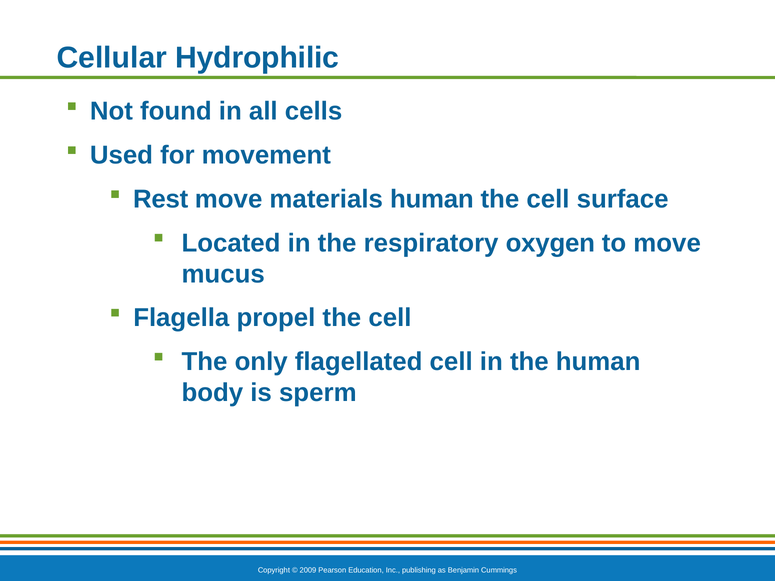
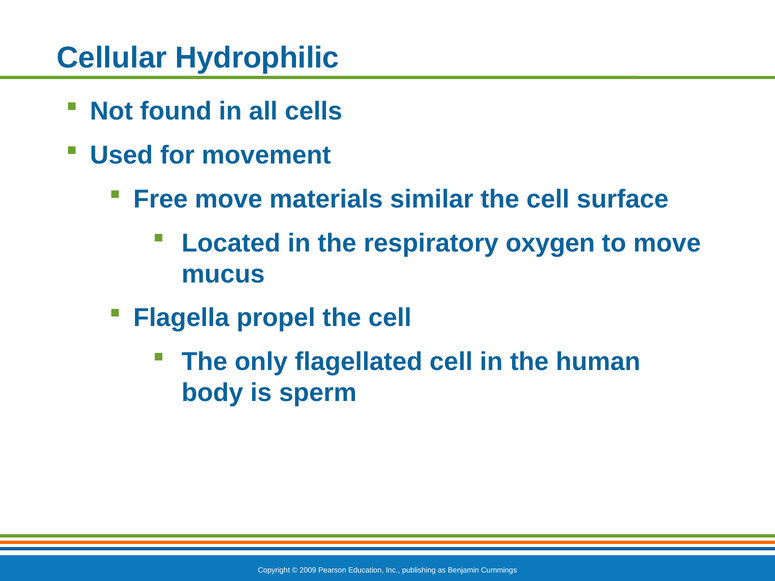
Rest: Rest -> Free
materials human: human -> similar
